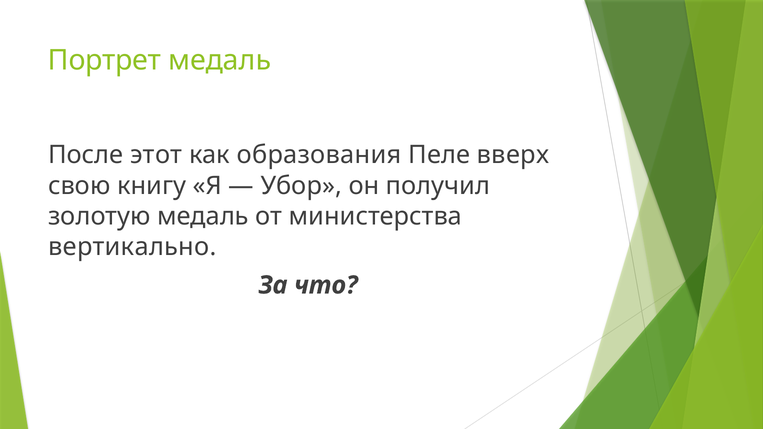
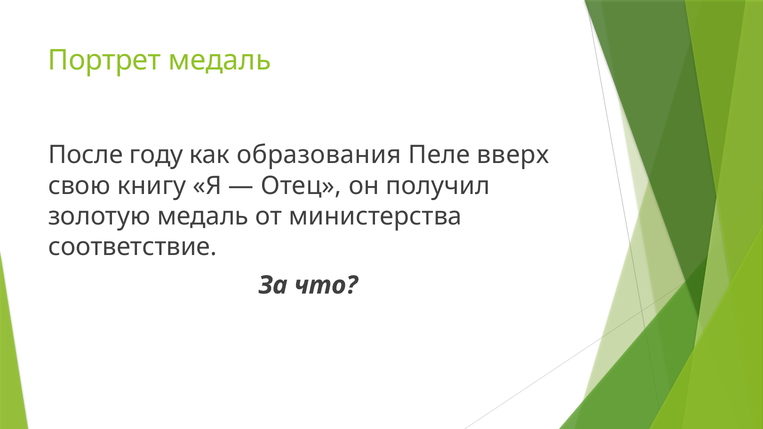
этот: этот -> году
Убор: Убор -> Отец
вертикально: вертикально -> соответствие
